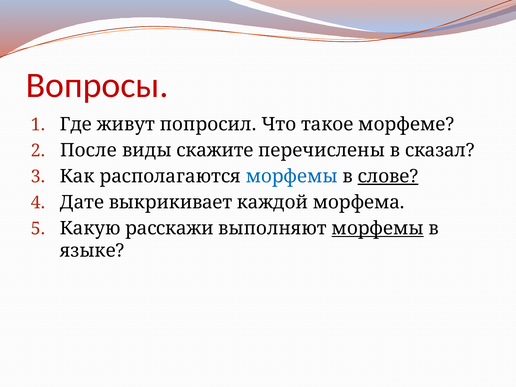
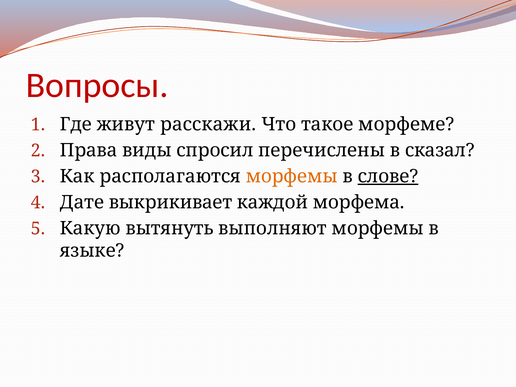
попросил: попросил -> расскажи
После: После -> Права
скажите: скажите -> спросил
морфемы at (292, 176) colour: blue -> orange
расскажи: расскажи -> вытянуть
морфемы at (378, 228) underline: present -> none
